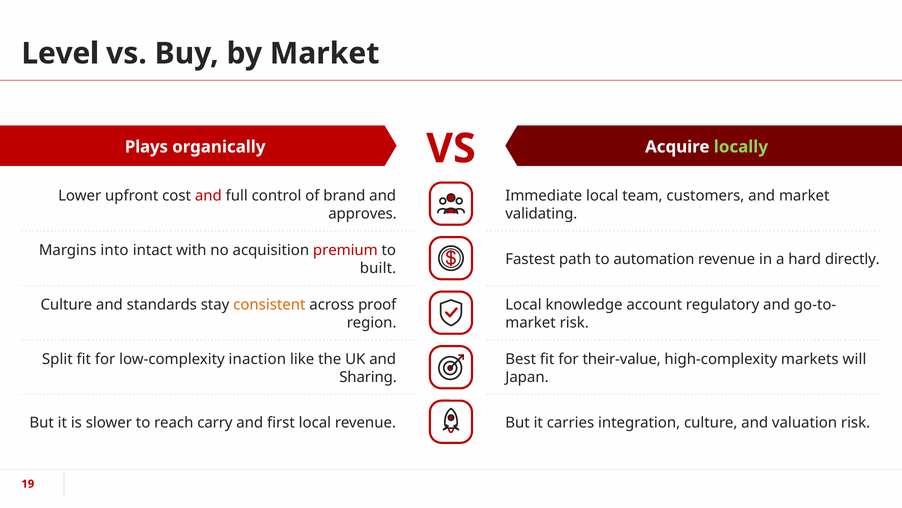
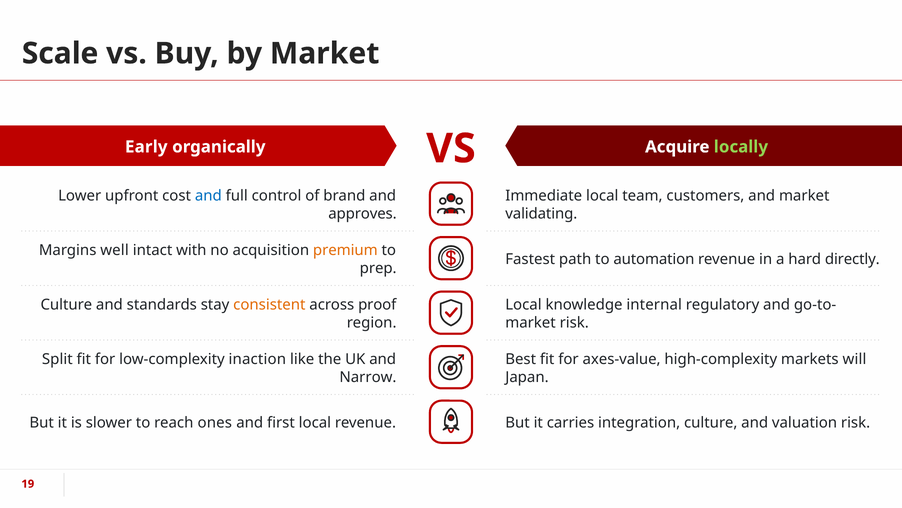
Level: Level -> Scale
Plays: Plays -> Early
and at (208, 195) colour: red -> blue
into: into -> well
premium colour: red -> orange
built: built -> prep
account: account -> internal
their-value: their-value -> axes-value
Sharing: Sharing -> Narrow
carry: carry -> ones
